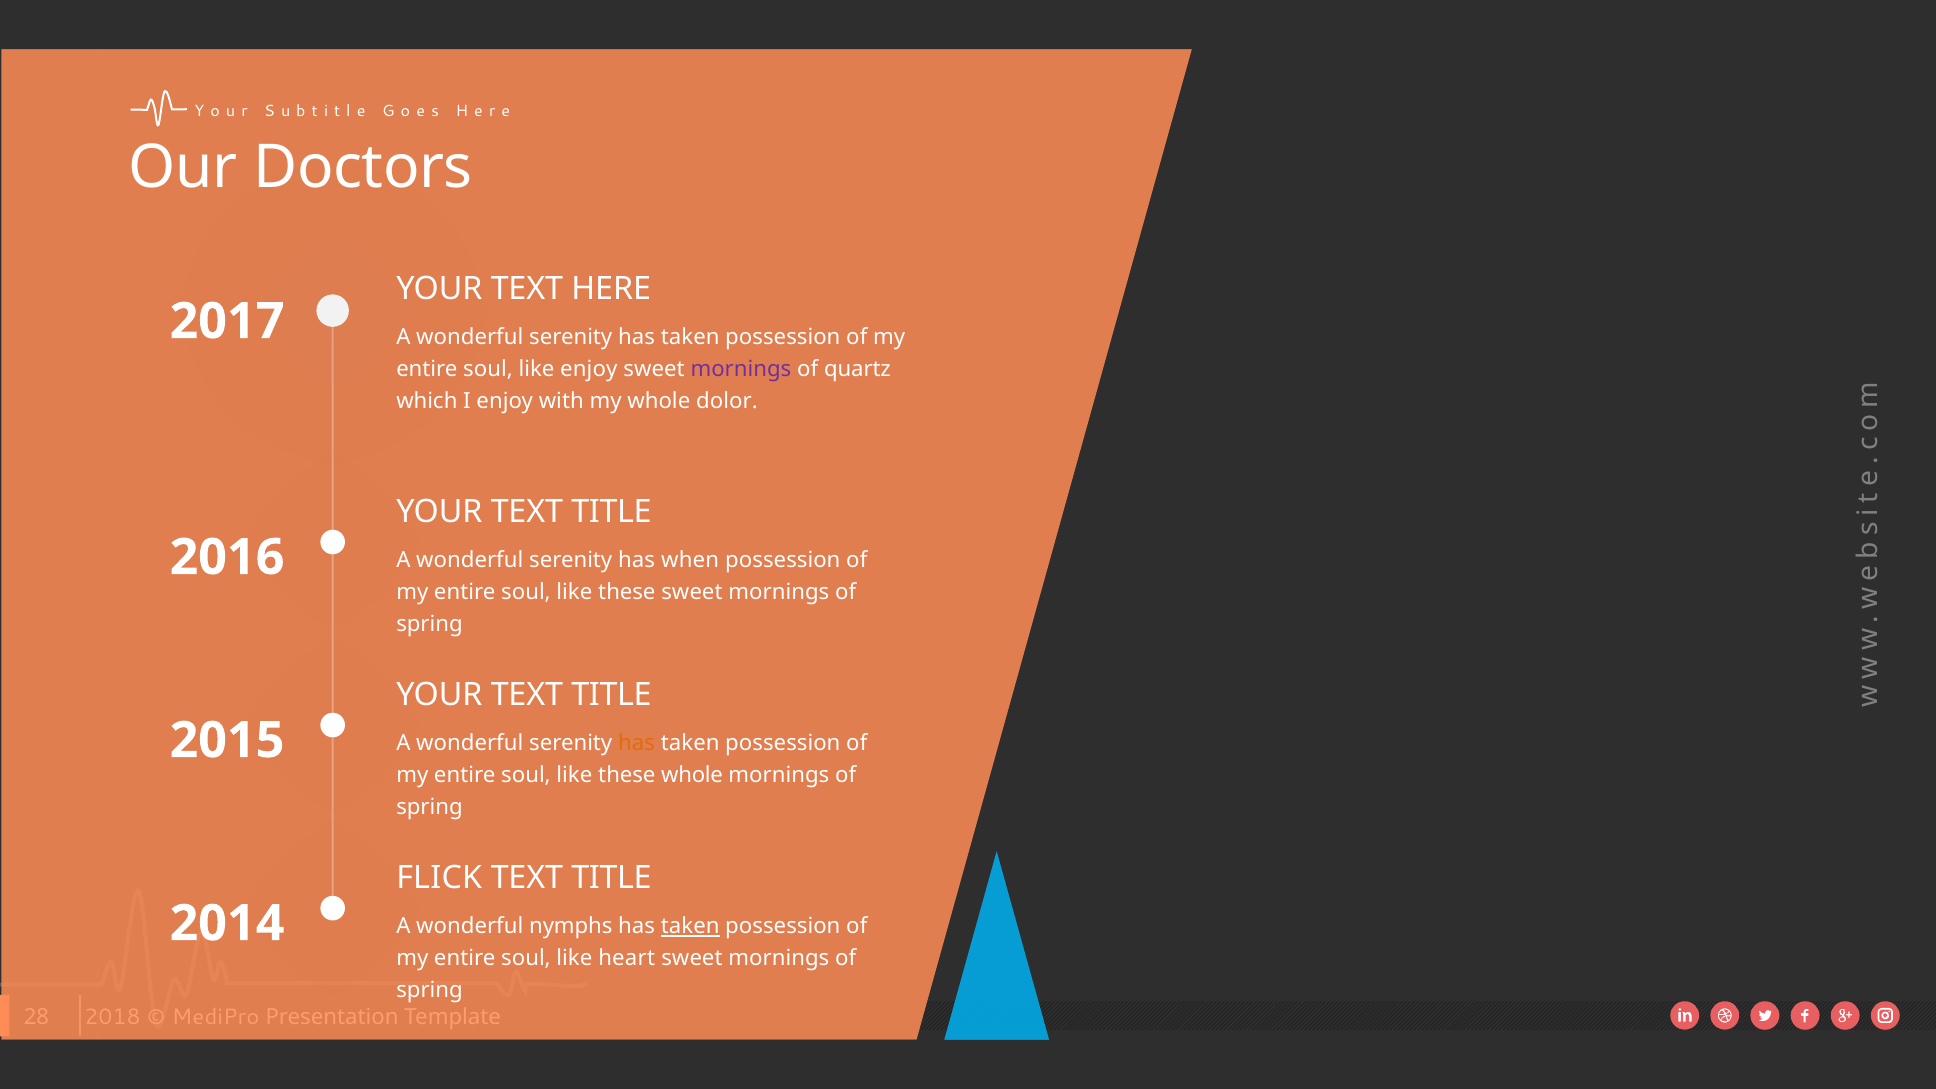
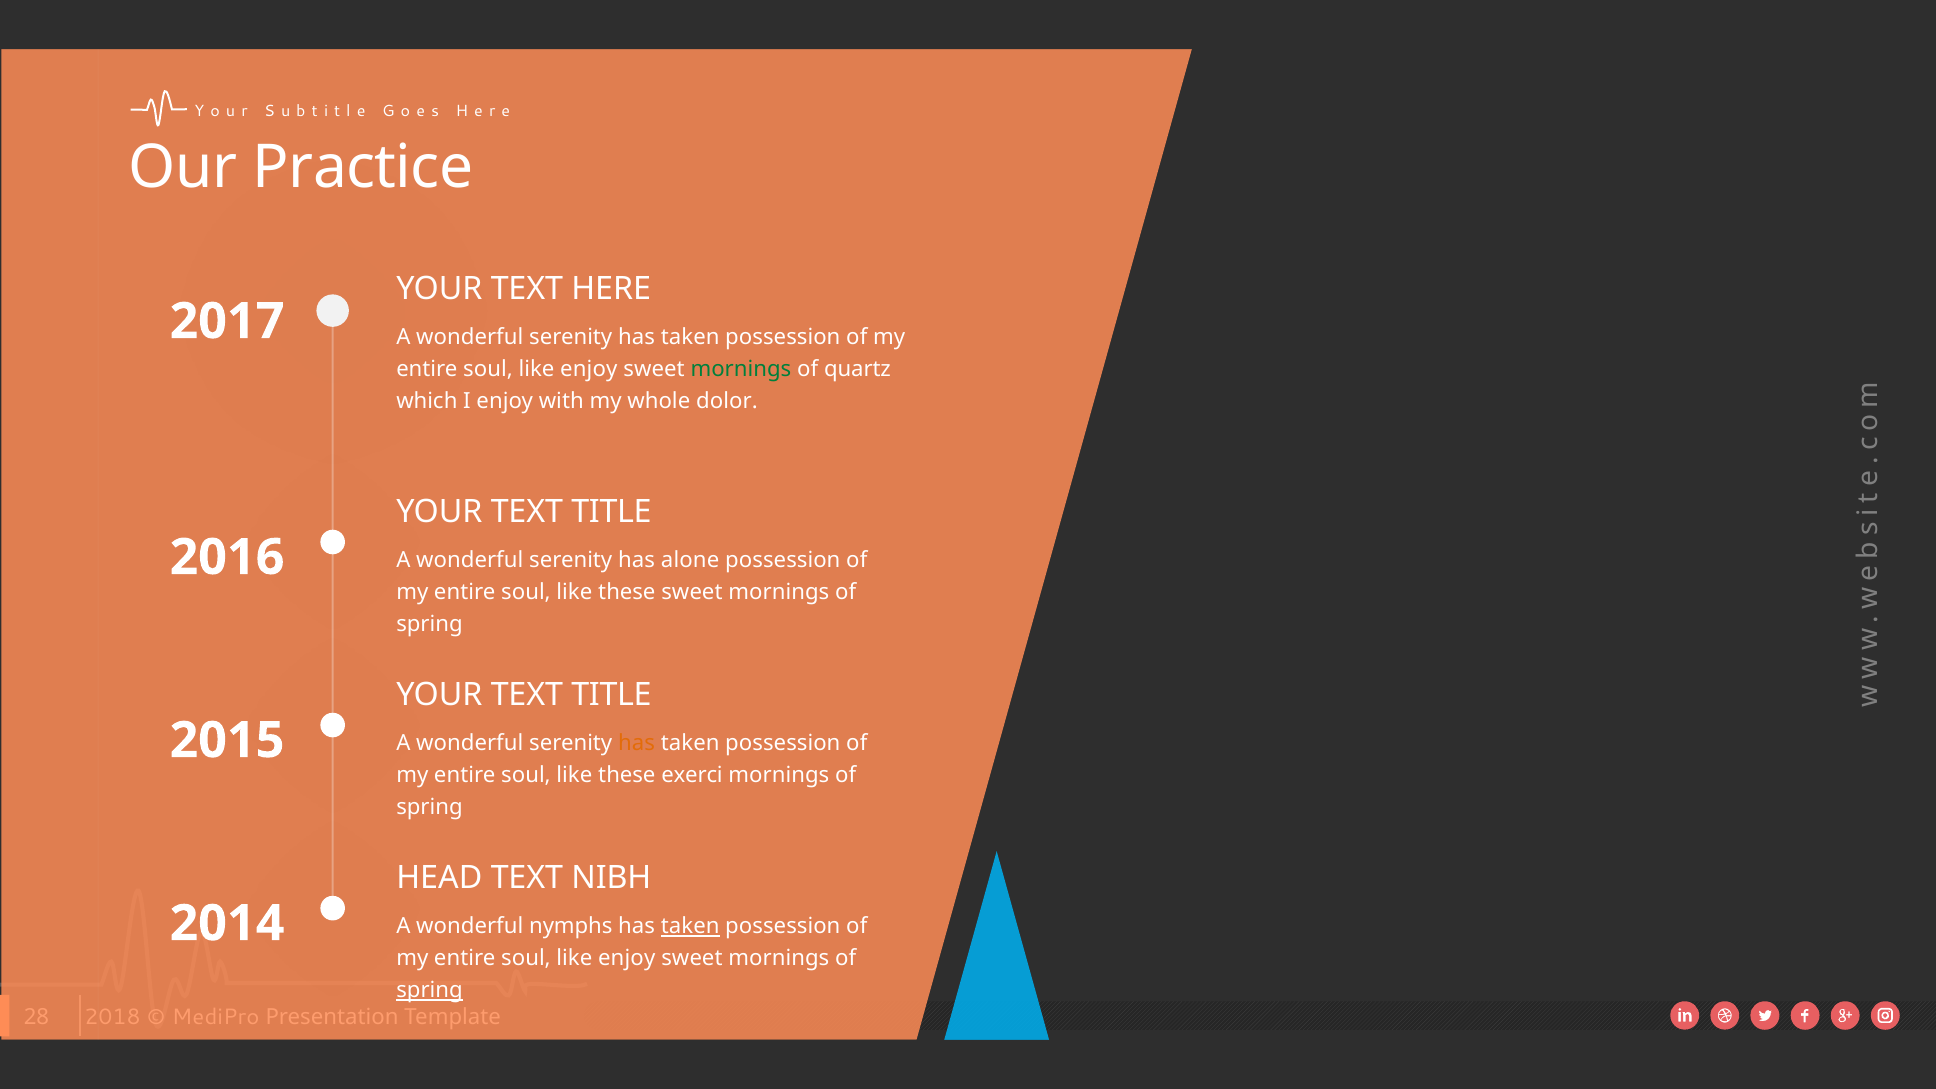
Doctors: Doctors -> Practice
mornings at (741, 369) colour: purple -> green
when: when -> alone
these whole: whole -> exerci
FLICK: FLICK -> HEAD
TITLE at (611, 878): TITLE -> NIBH
heart at (627, 958): heart -> enjoy
spring at (430, 990) underline: none -> present
